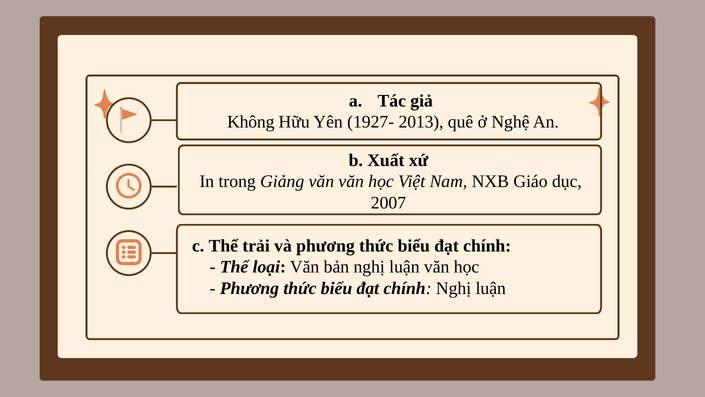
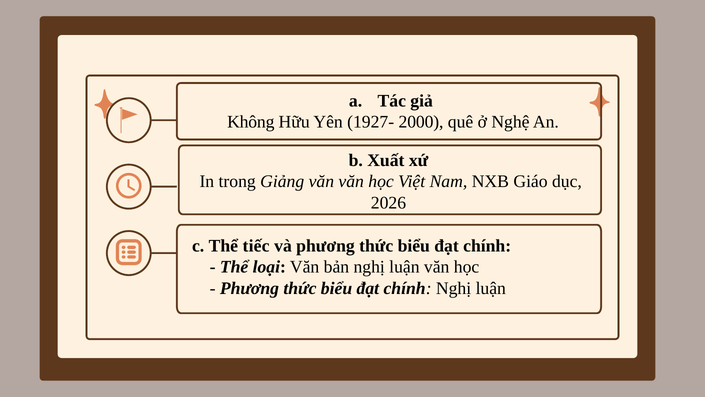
2013: 2013 -> 2000
2007: 2007 -> 2026
trải: trải -> tiếc
